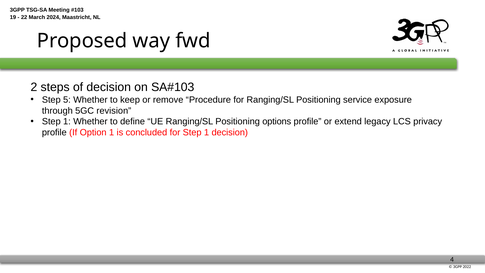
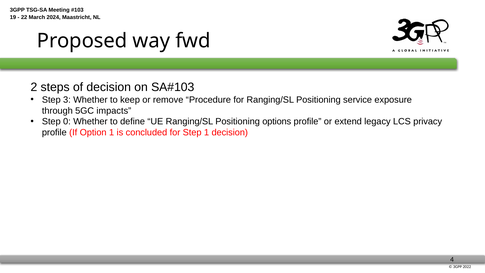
5: 5 -> 3
revision: revision -> impacts
1 at (67, 122): 1 -> 0
